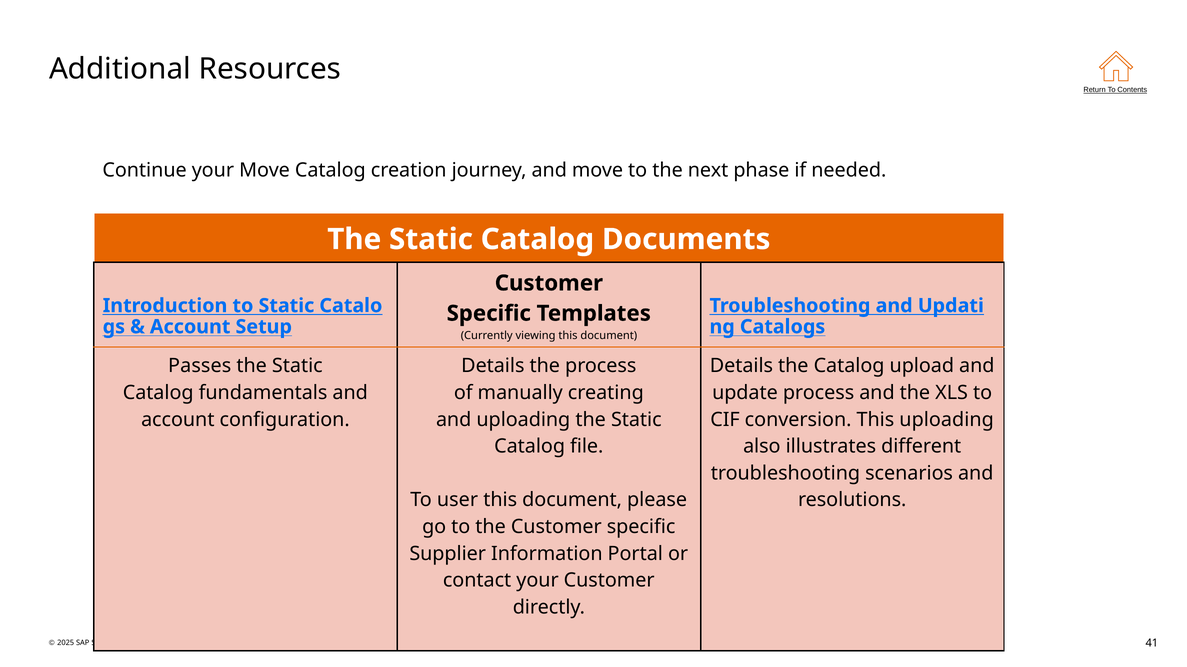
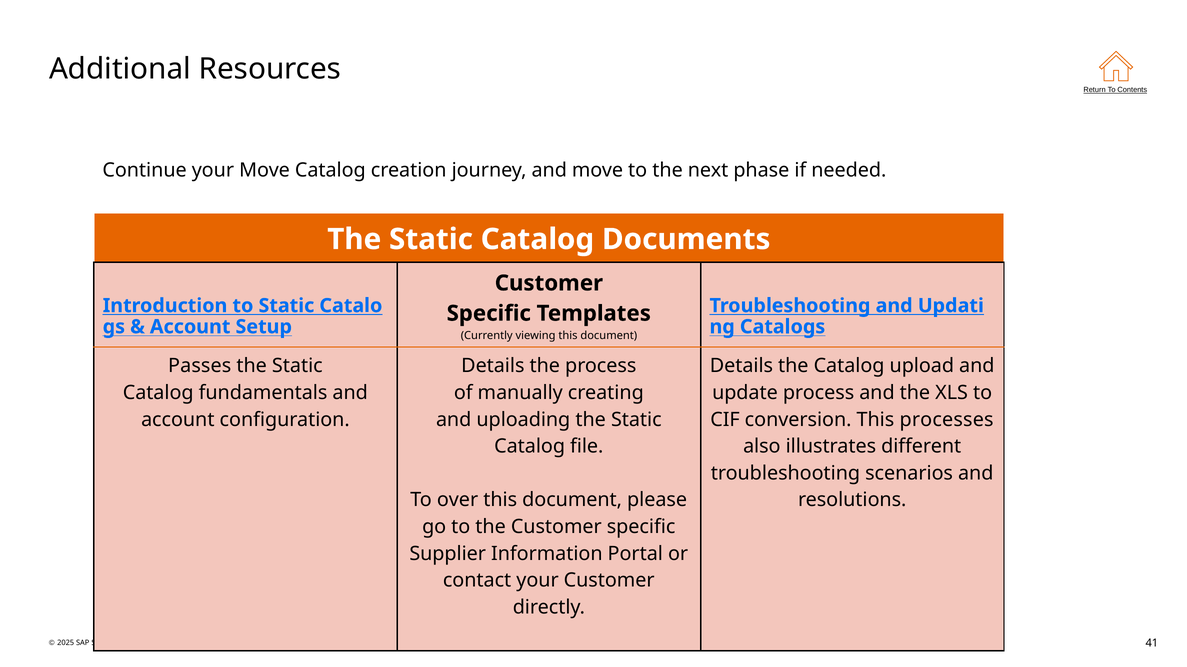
This uploading: uploading -> processes
user: user -> over
